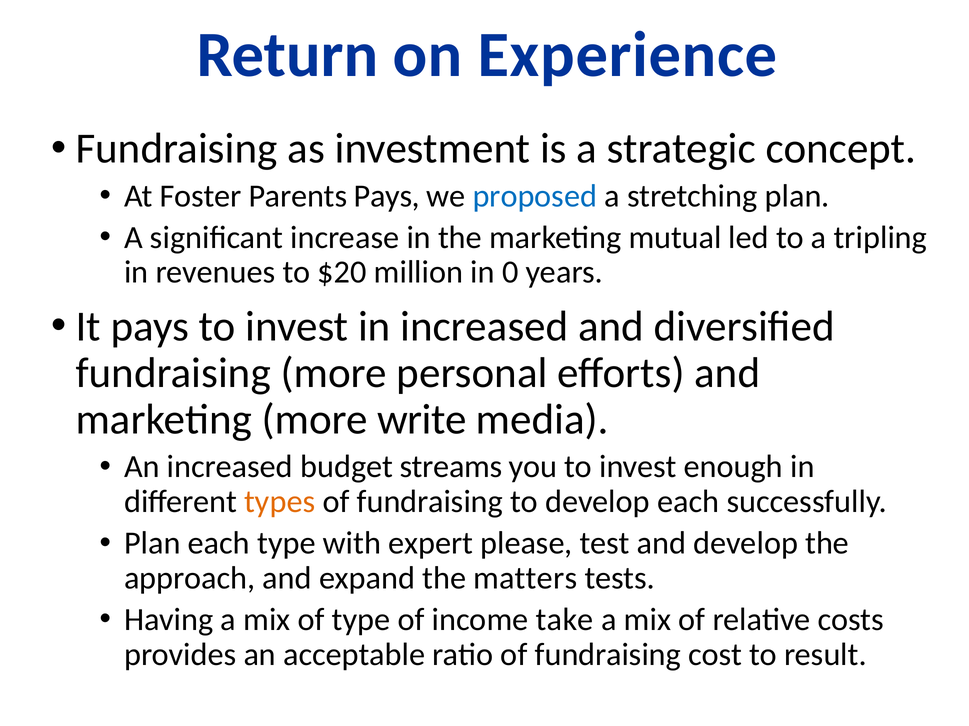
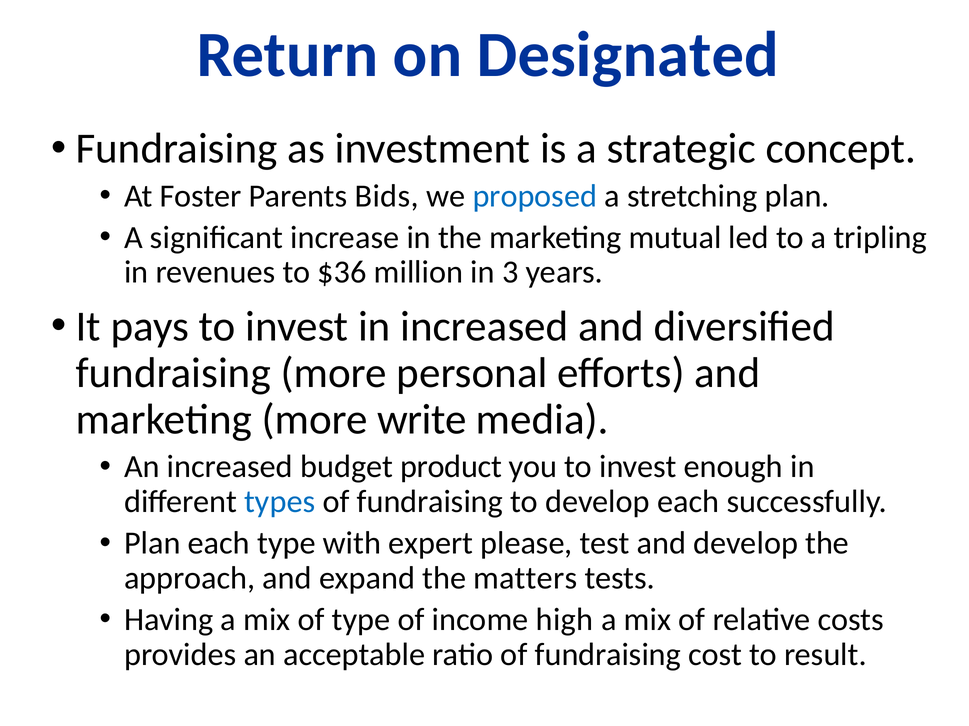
Experience: Experience -> Designated
Parents Pays: Pays -> Bids
$20: $20 -> $36
0: 0 -> 3
streams: streams -> product
types colour: orange -> blue
take: take -> high
